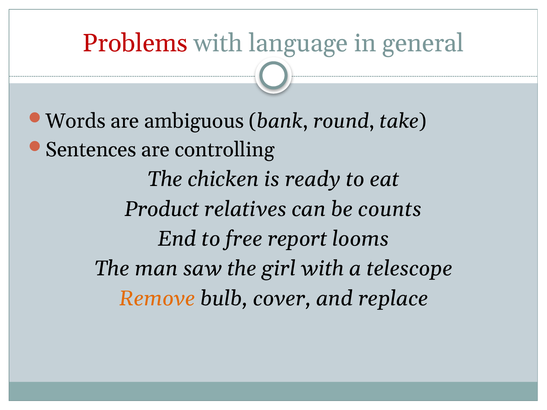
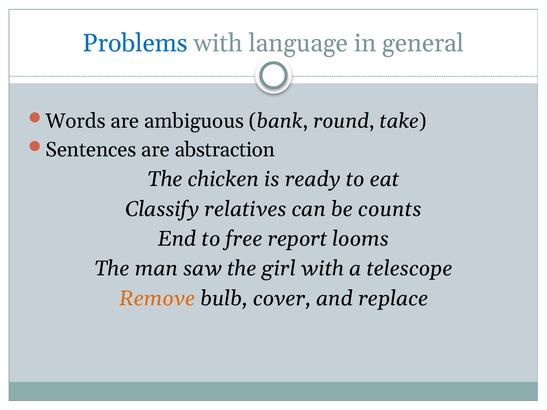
Problems colour: red -> blue
controlling: controlling -> abstraction
Product: Product -> Classify
